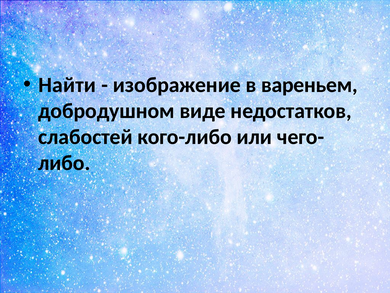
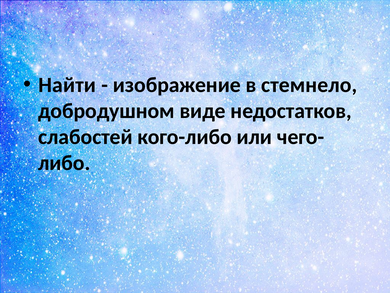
вареньем: вареньем -> стемнело
